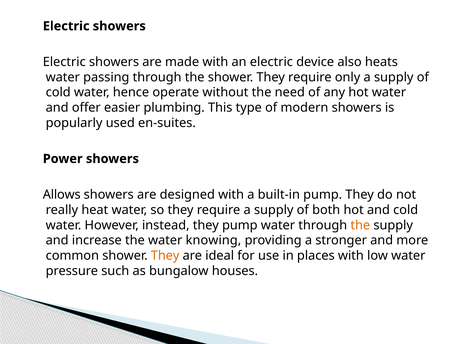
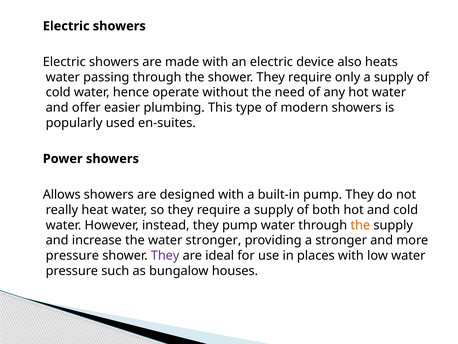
water knowing: knowing -> stronger
common at (72, 255): common -> pressure
They at (165, 255) colour: orange -> purple
